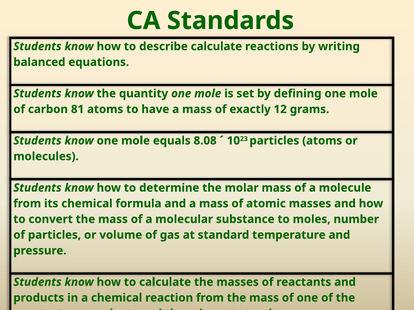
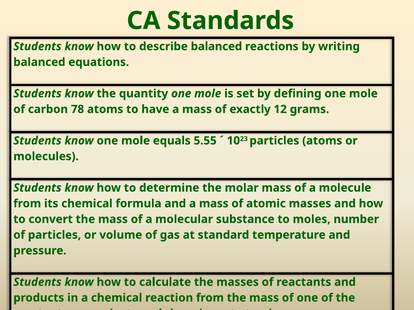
describe calculate: calculate -> balanced
81: 81 -> 78
8.08: 8.08 -> 5.55
